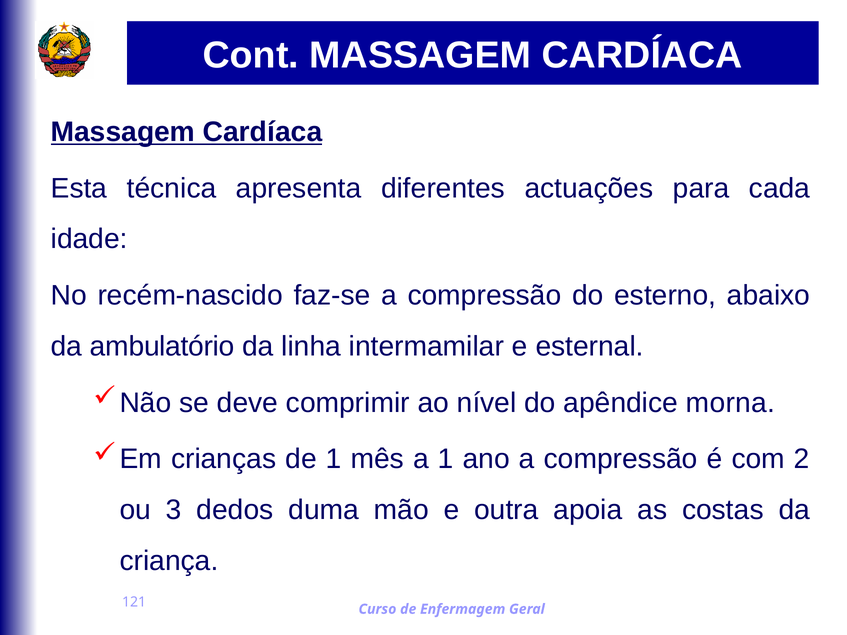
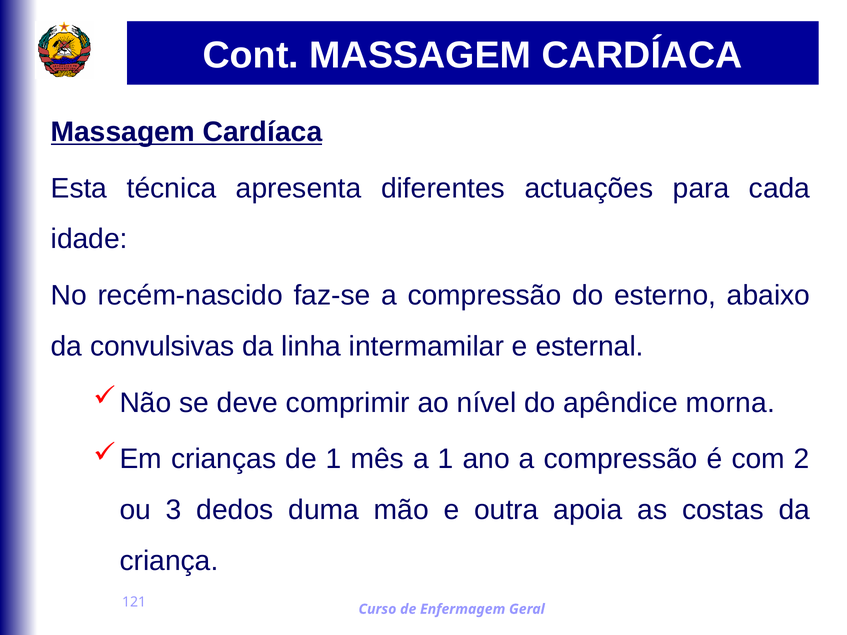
ambulatório: ambulatório -> convulsivas
